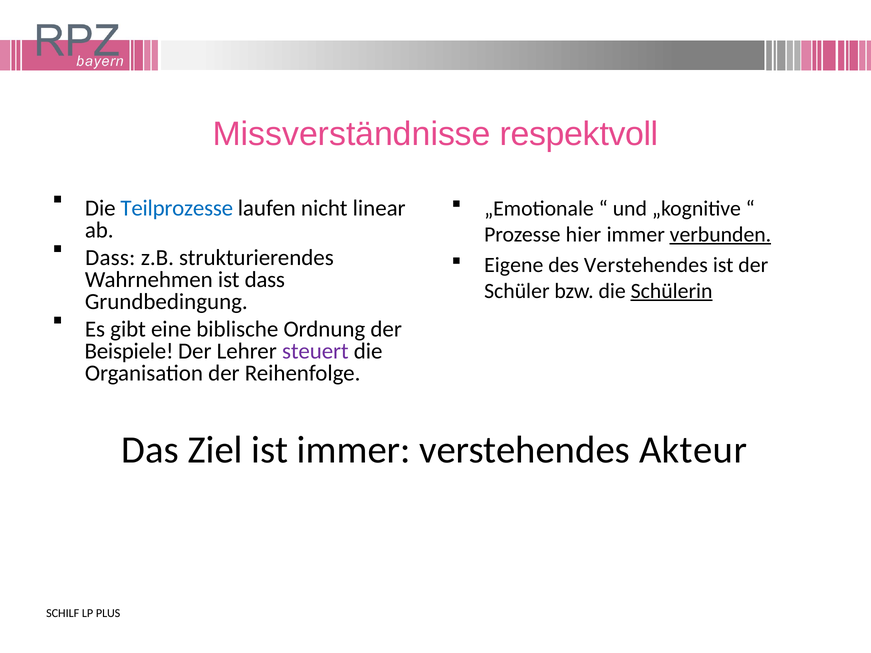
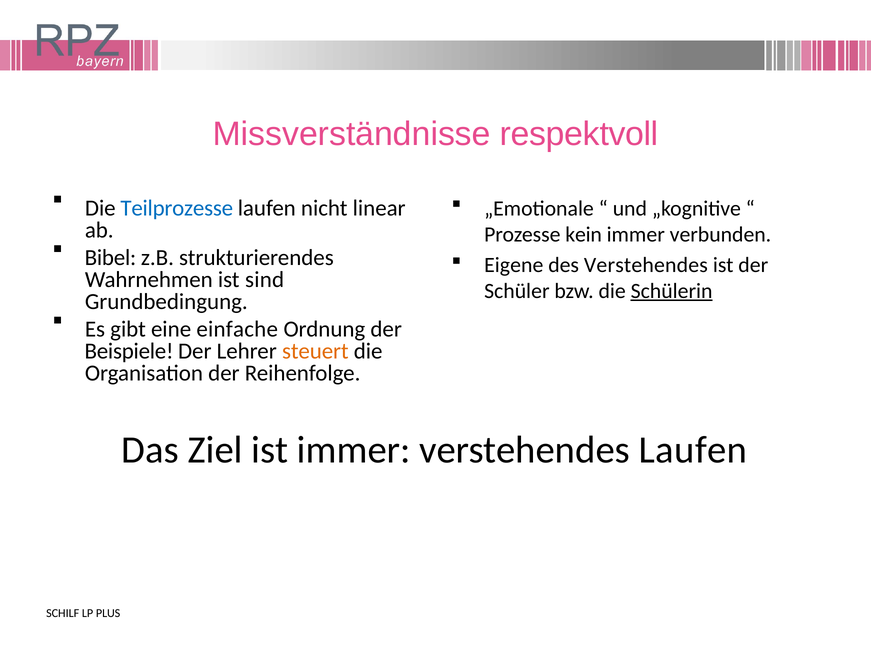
hier: hier -> kein
verbunden underline: present -> none
Dass at (110, 258): Dass -> Bibel
ist dass: dass -> sind
biblische: biblische -> einfache
steuert colour: purple -> orange
verstehendes Akteur: Akteur -> Laufen
